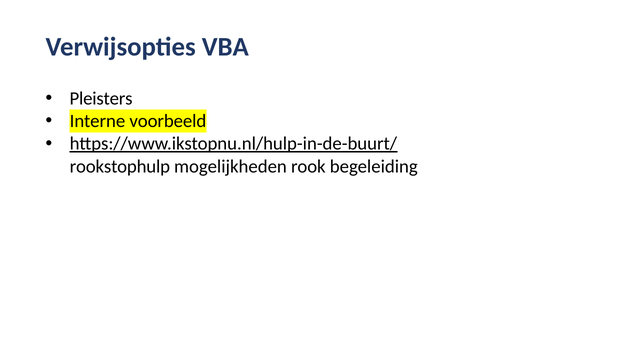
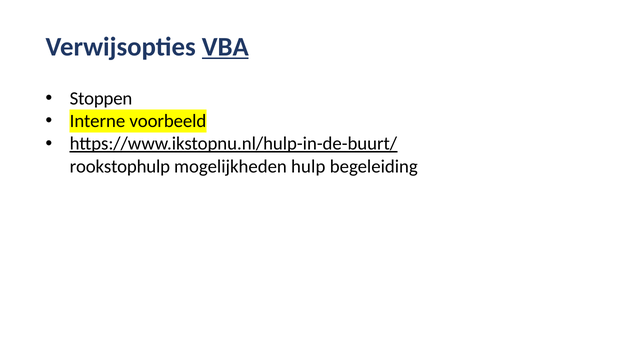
VBA underline: none -> present
Pleisters: Pleisters -> Stoppen
rook: rook -> hulp
